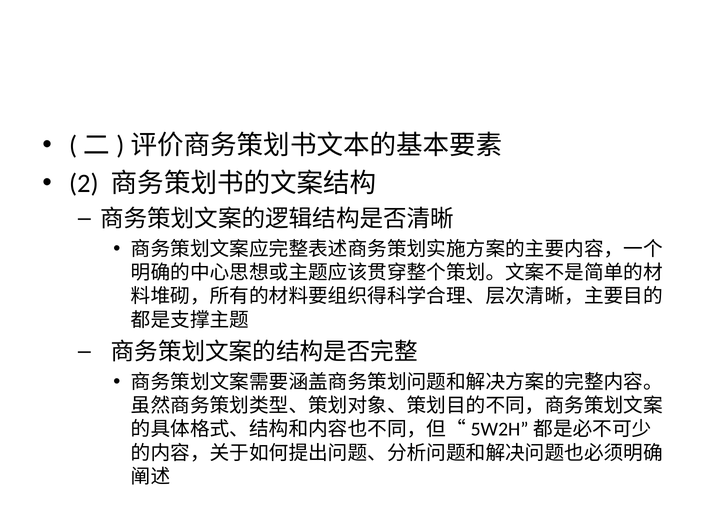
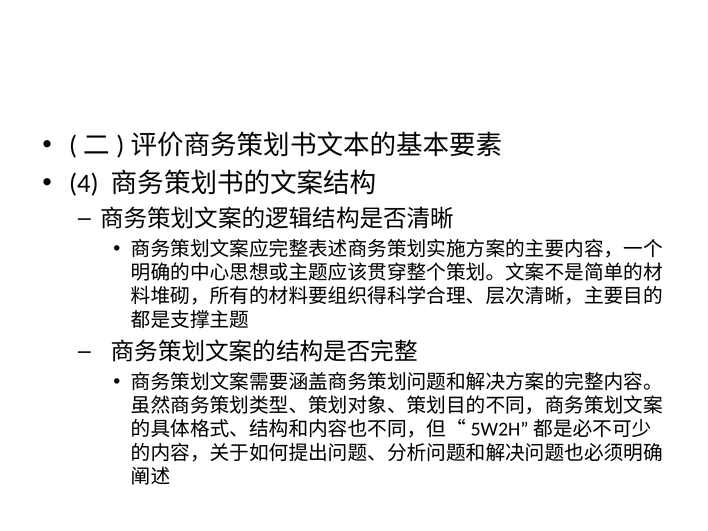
2: 2 -> 4
